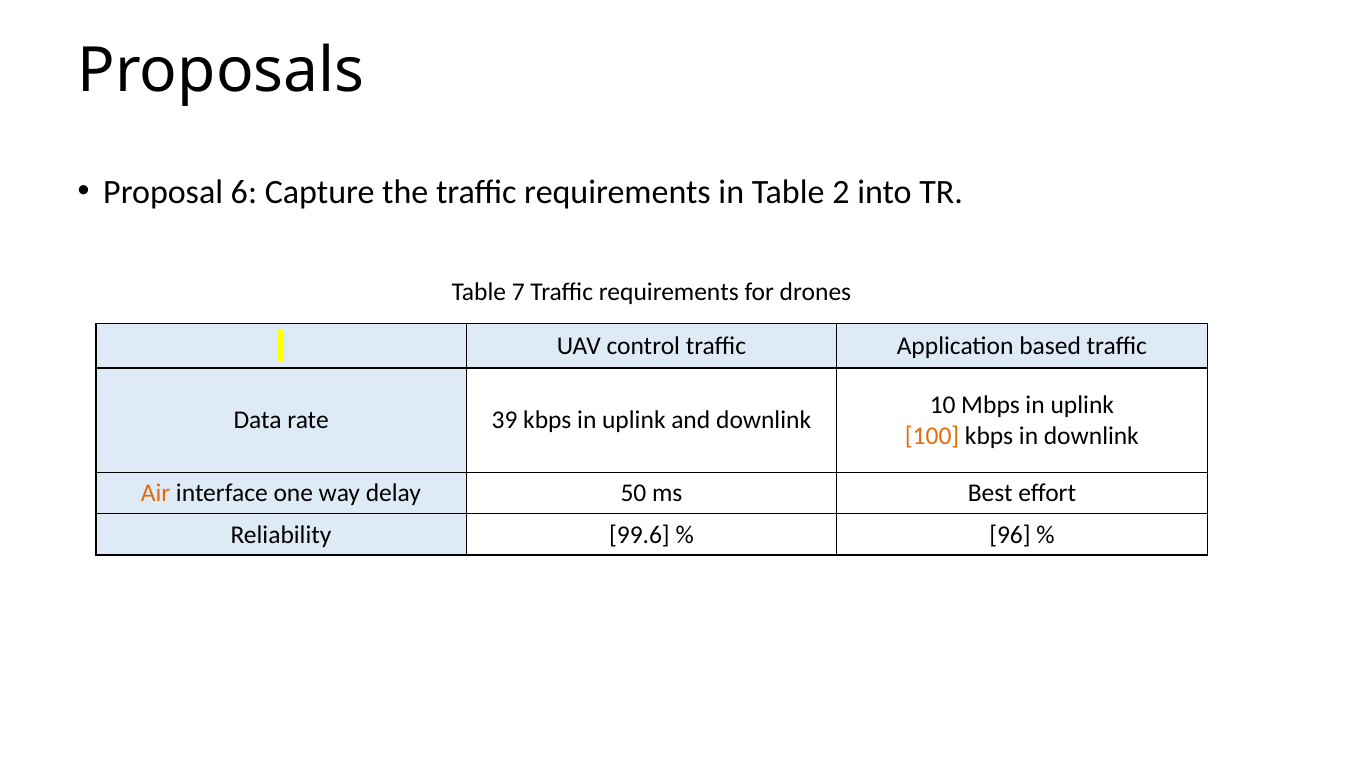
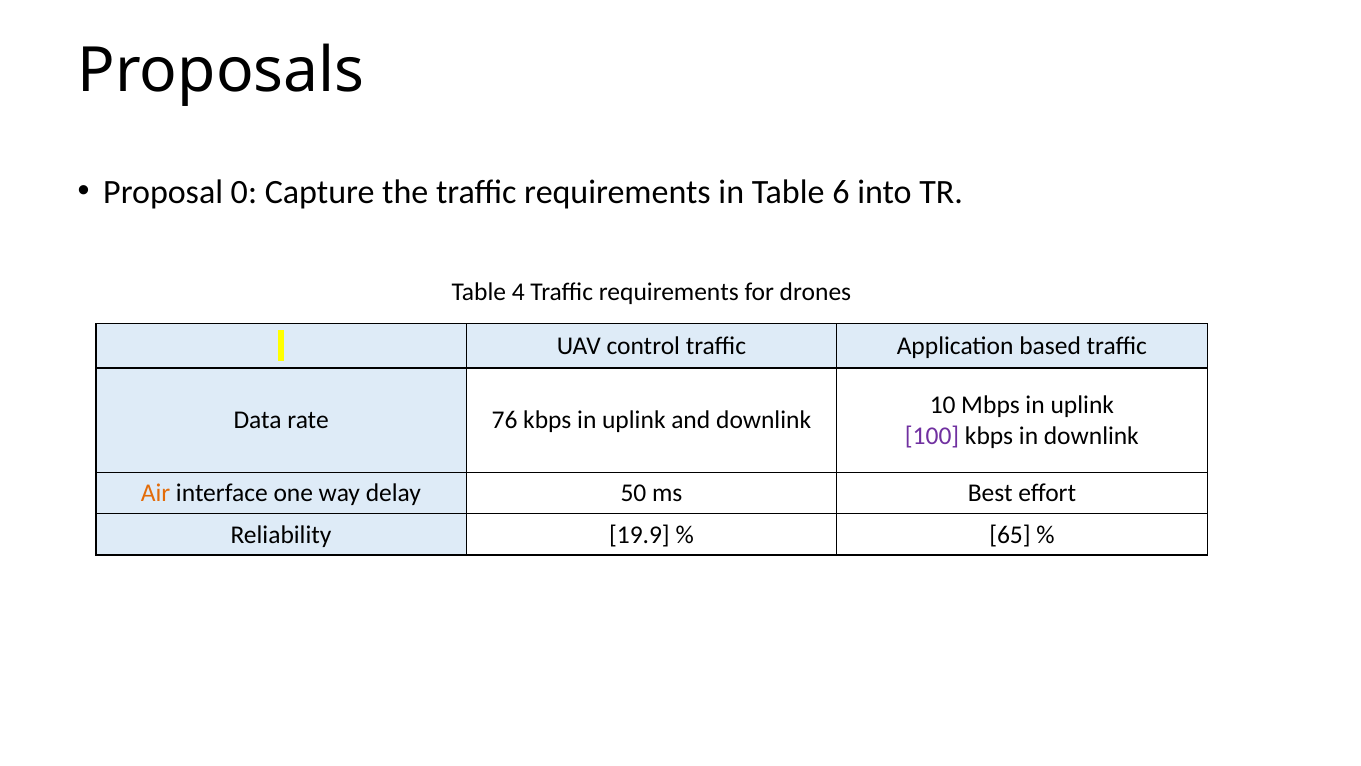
6: 6 -> 0
2: 2 -> 6
7: 7 -> 4
39: 39 -> 76
100 colour: orange -> purple
99.6: 99.6 -> 19.9
96: 96 -> 65
